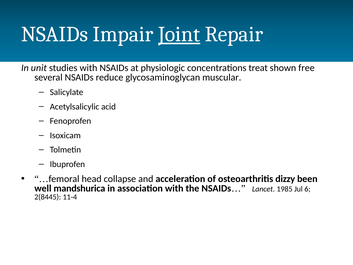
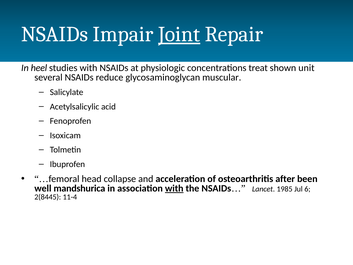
unit: unit -> heel
free: free -> unit
dizzy: dizzy -> after
with at (174, 188) underline: none -> present
